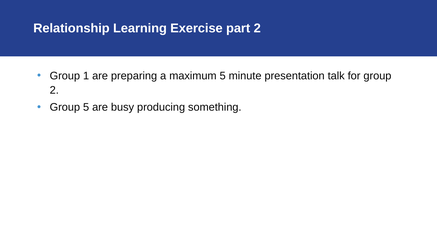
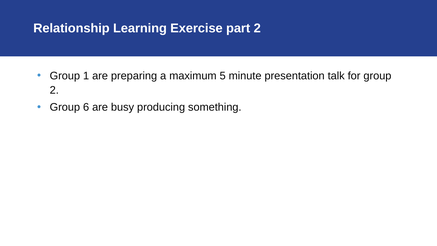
Group 5: 5 -> 6
